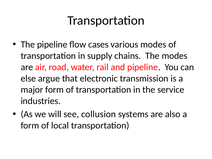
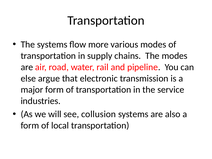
The pipeline: pipeline -> systems
cases: cases -> more
